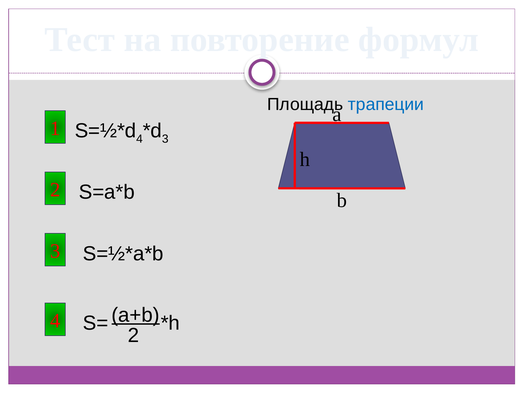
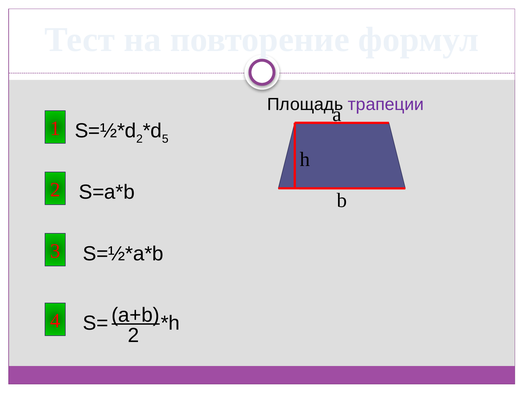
трапеции colour: blue -> purple
4 at (140, 139): 4 -> 2
3 at (165, 139): 3 -> 5
